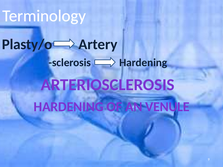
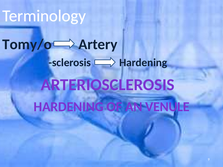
Plasty/o: Plasty/o -> Tomy/o
